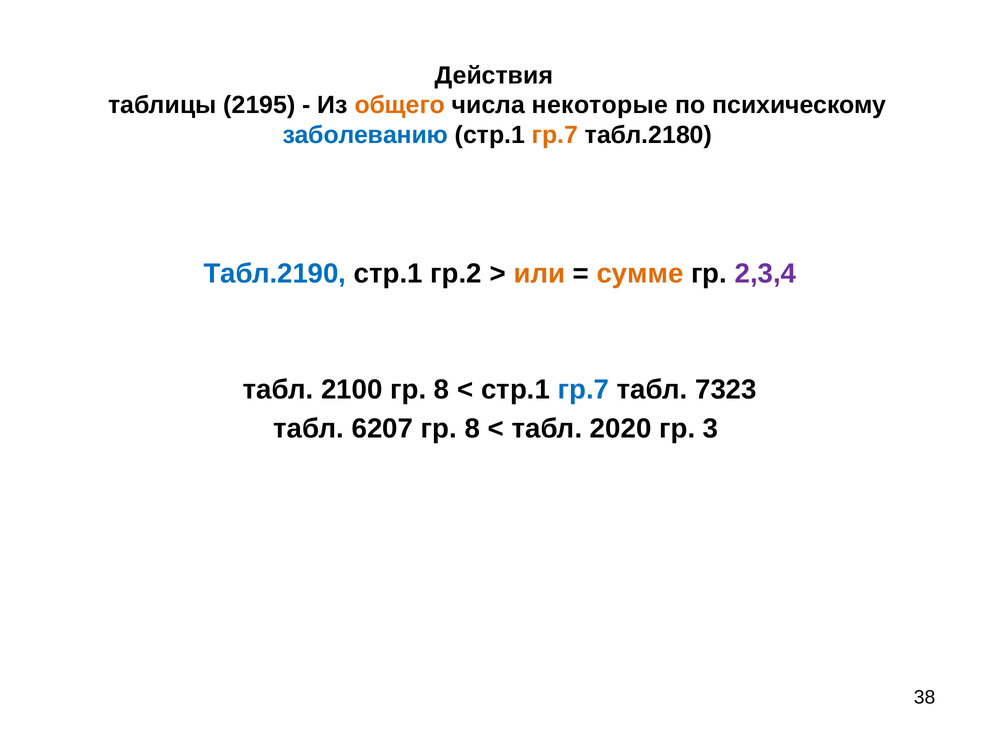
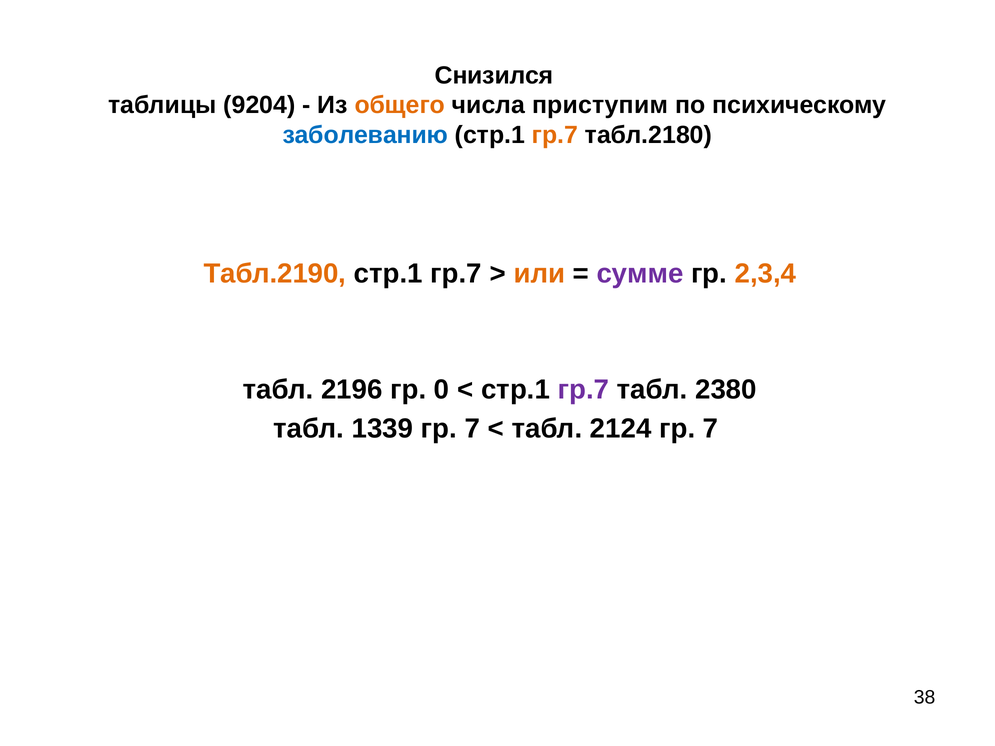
Действия: Действия -> Снизился
2195: 2195 -> 9204
некоторые: некоторые -> приступим
Табл.2190 colour: blue -> orange
гр.2 at (456, 274): гр.2 -> гр.7
сумме colour: orange -> purple
2,3,4 colour: purple -> orange
2100: 2100 -> 2196
8 at (442, 390): 8 -> 0
гр.7 at (583, 390) colour: blue -> purple
7323: 7323 -> 2380
6207: 6207 -> 1339
8 at (472, 429): 8 -> 7
2020: 2020 -> 2124
3 at (711, 429): 3 -> 7
